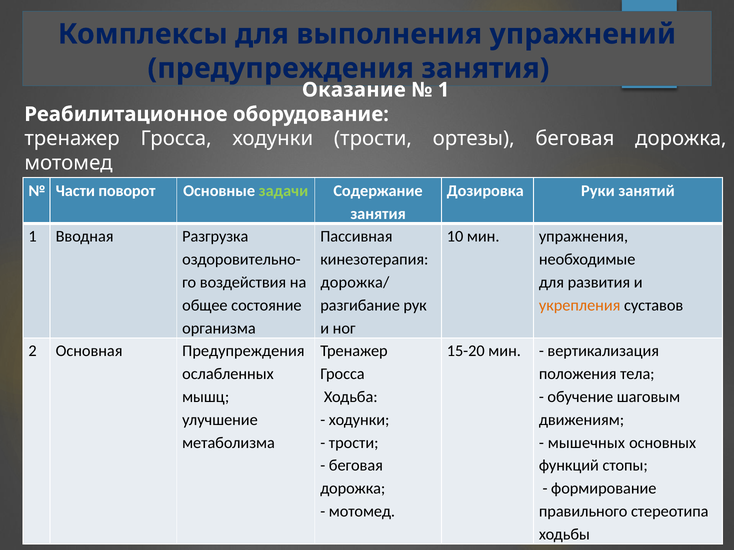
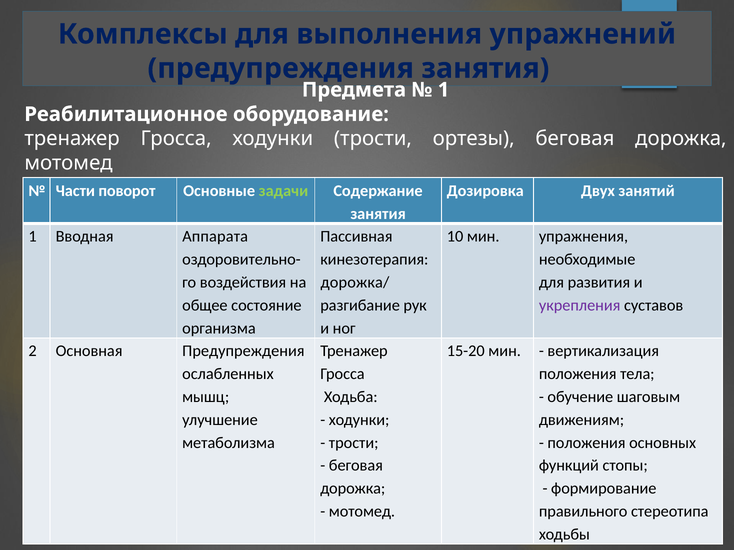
Оказание: Оказание -> Предмета
Руки: Руки -> Двух
Разгрузка: Разгрузка -> Аппарата
укрепления colour: orange -> purple
мышечных at (586, 443): мышечных -> положения
